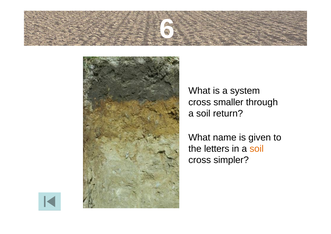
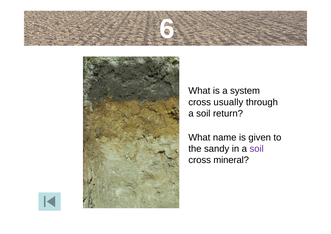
smaller: smaller -> usually
letters: letters -> sandy
soil at (257, 149) colour: orange -> purple
simpler: simpler -> mineral
